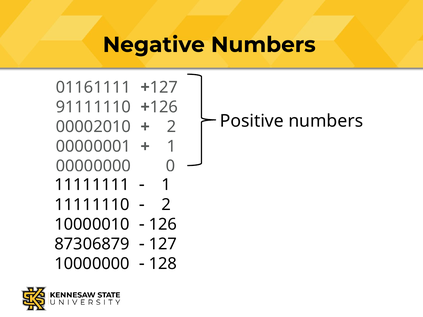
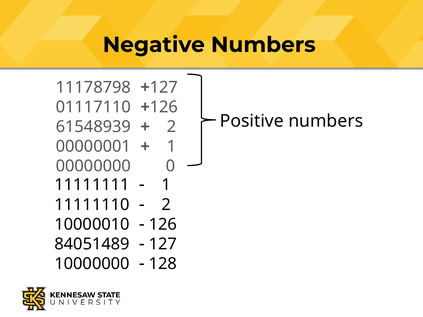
01161111: 01161111 -> 11178798
91111110: 91111110 -> 01117110
00002010: 00002010 -> 61548939
87306879: 87306879 -> 84051489
